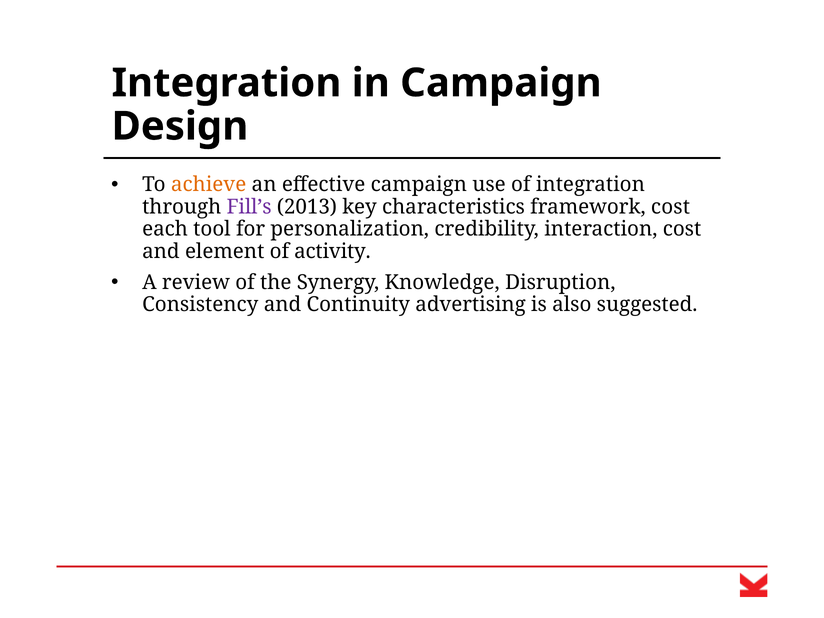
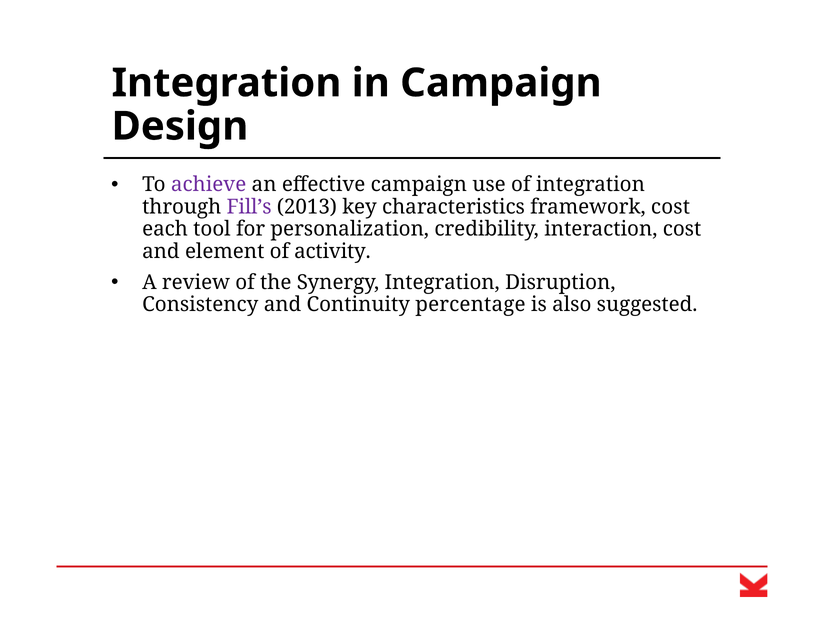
achieve colour: orange -> purple
Synergy Knowledge: Knowledge -> Integration
advertising: advertising -> percentage
